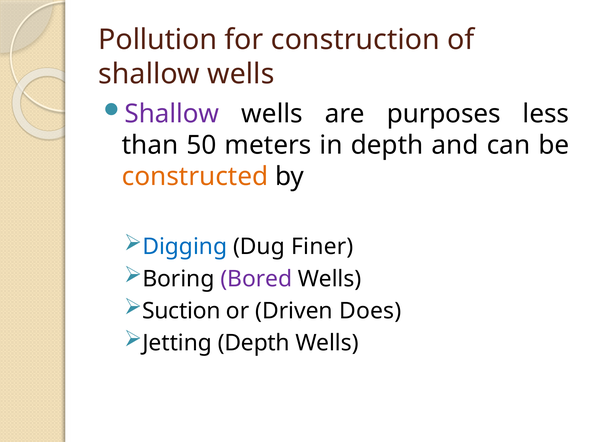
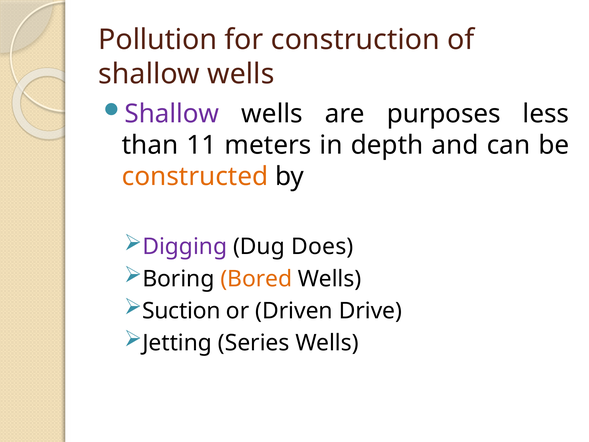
50: 50 -> 11
Digging colour: blue -> purple
Finer: Finer -> Does
Bored colour: purple -> orange
Does: Does -> Drive
Jetting Depth: Depth -> Series
